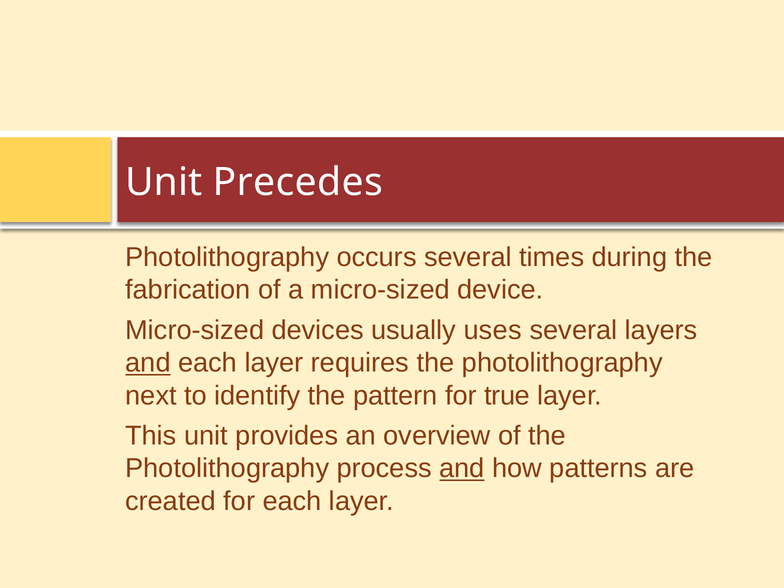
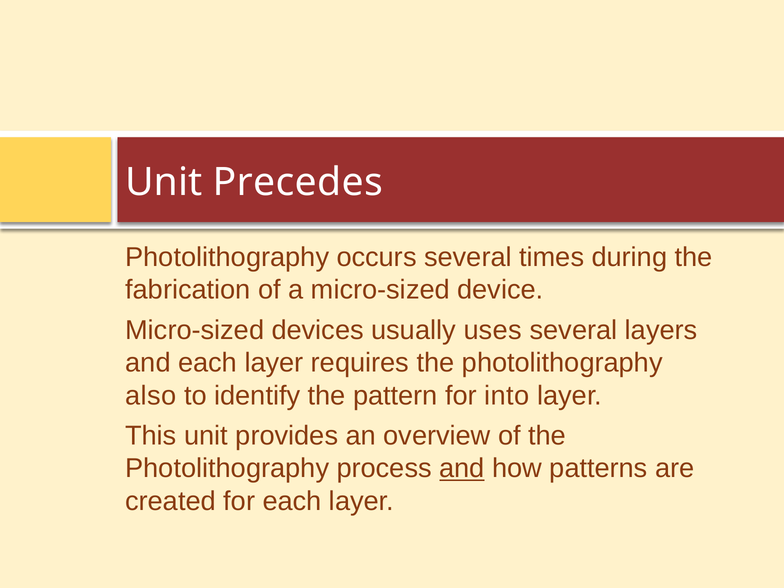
and at (148, 363) underline: present -> none
next: next -> also
true: true -> into
